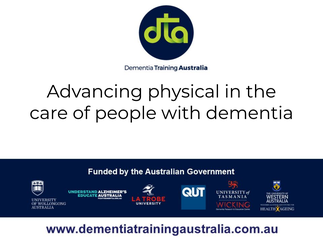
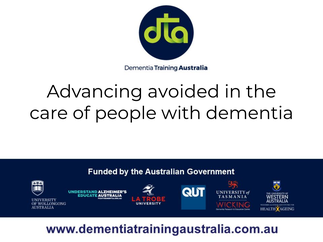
physical: physical -> avoided
